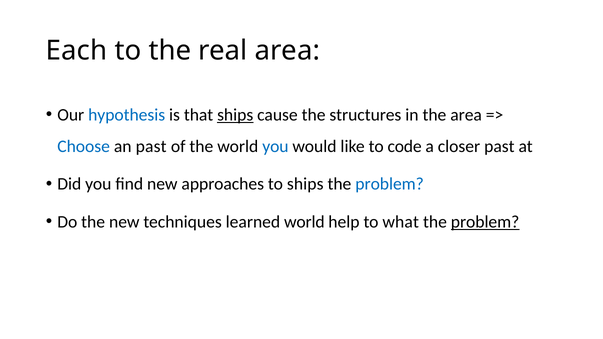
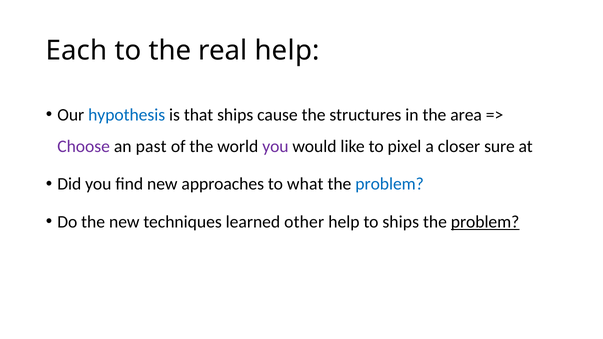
real area: area -> help
ships at (235, 115) underline: present -> none
Choose colour: blue -> purple
you at (275, 146) colour: blue -> purple
code: code -> pixel
closer past: past -> sure
to ships: ships -> what
learned world: world -> other
to what: what -> ships
